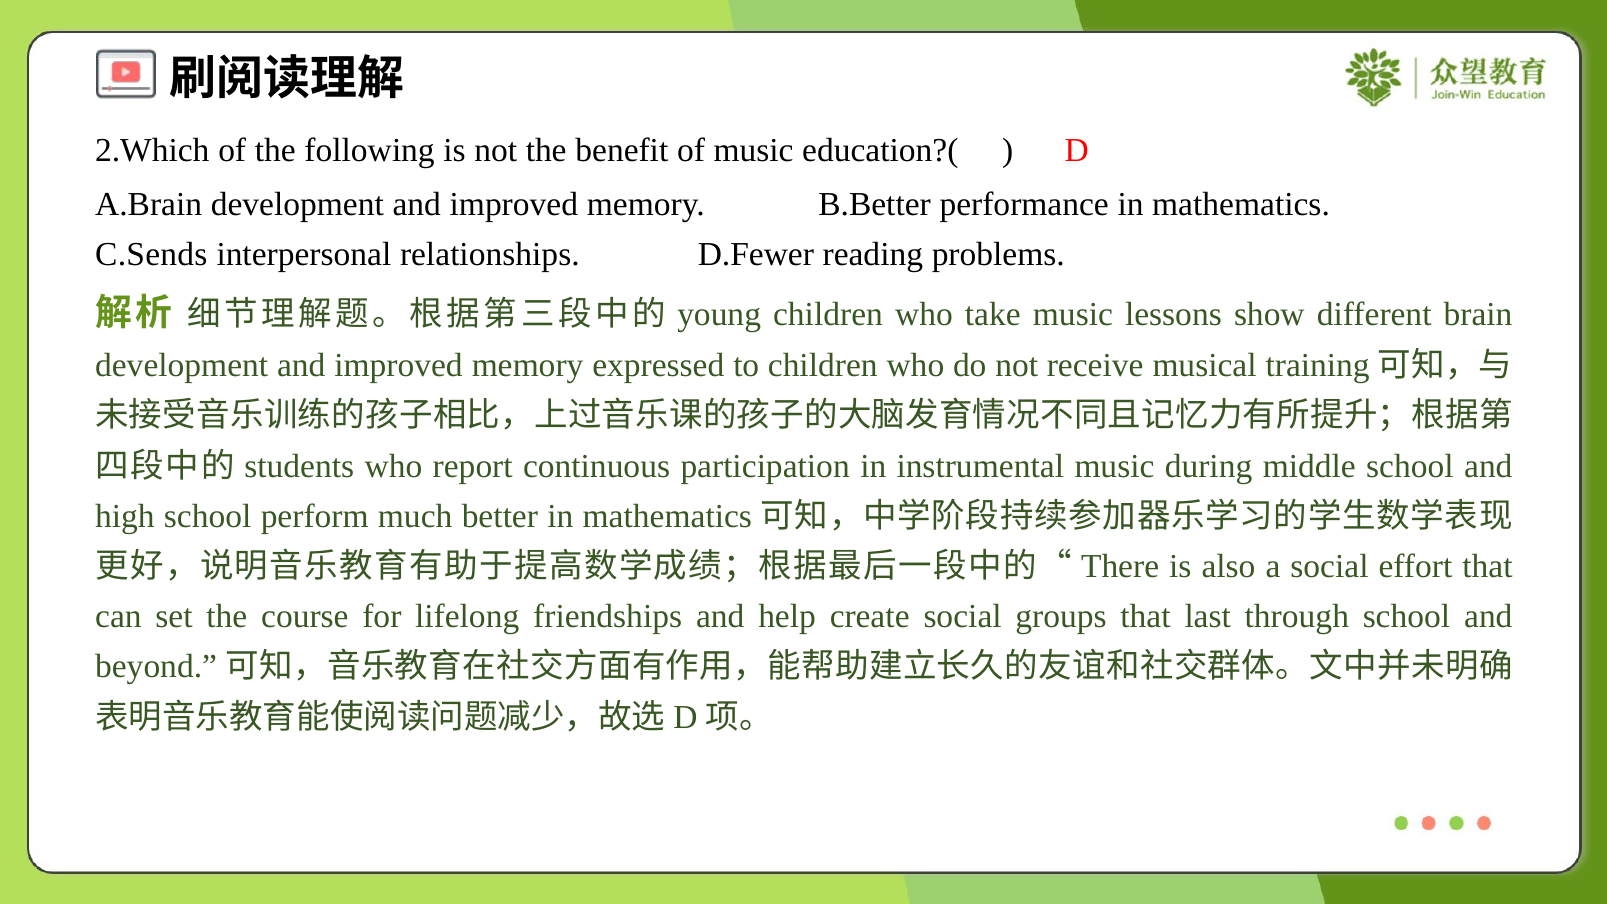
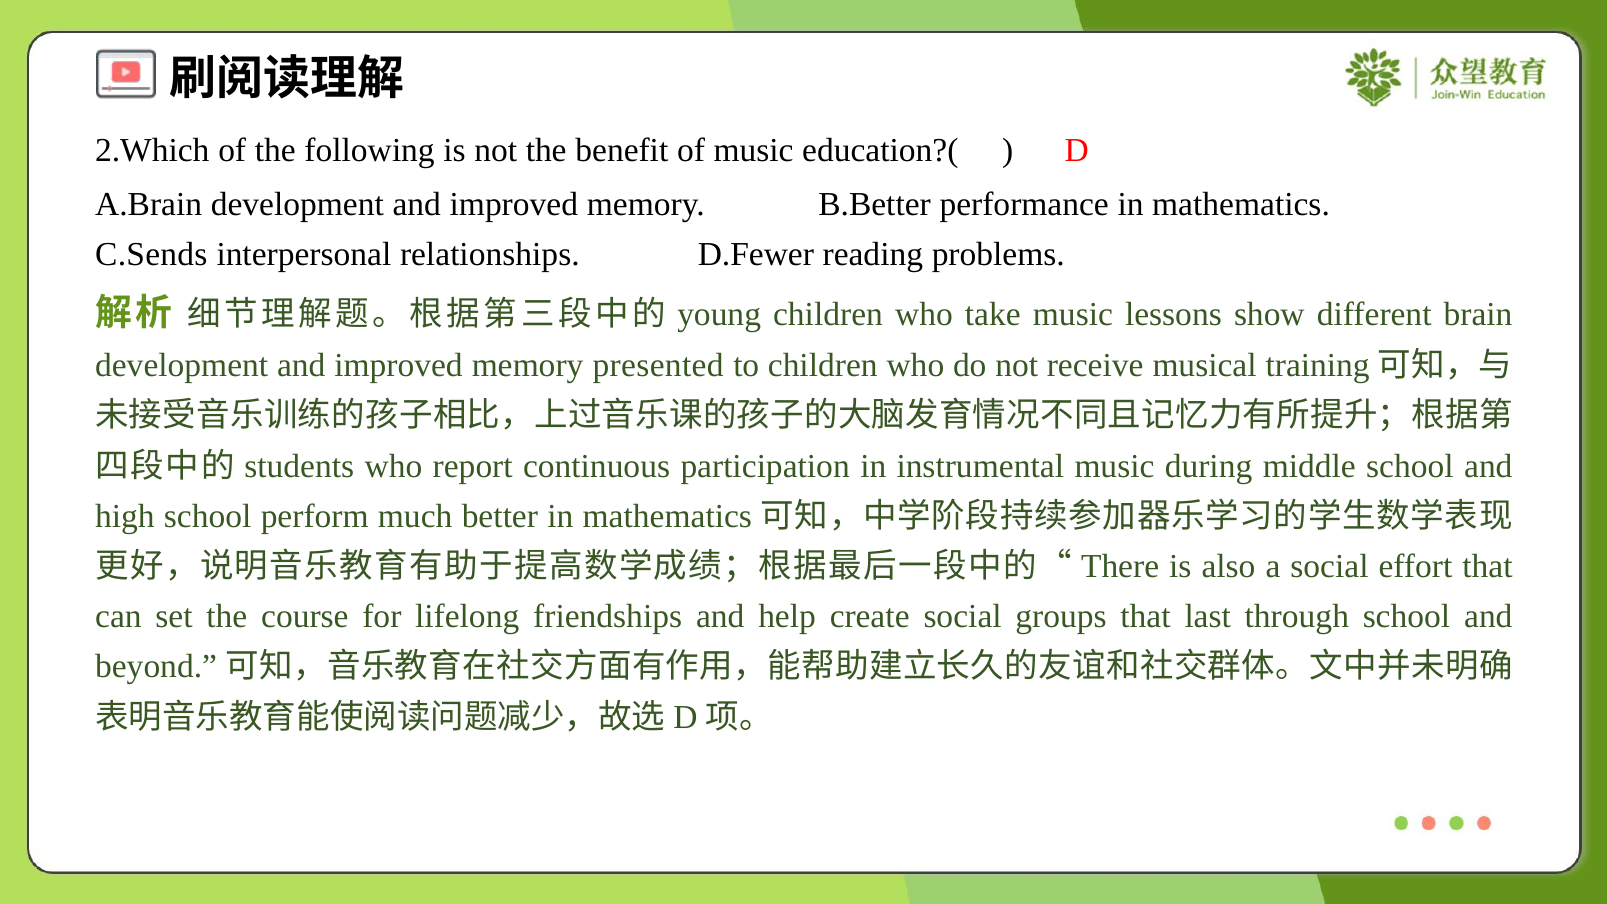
expressed: expressed -> presented
